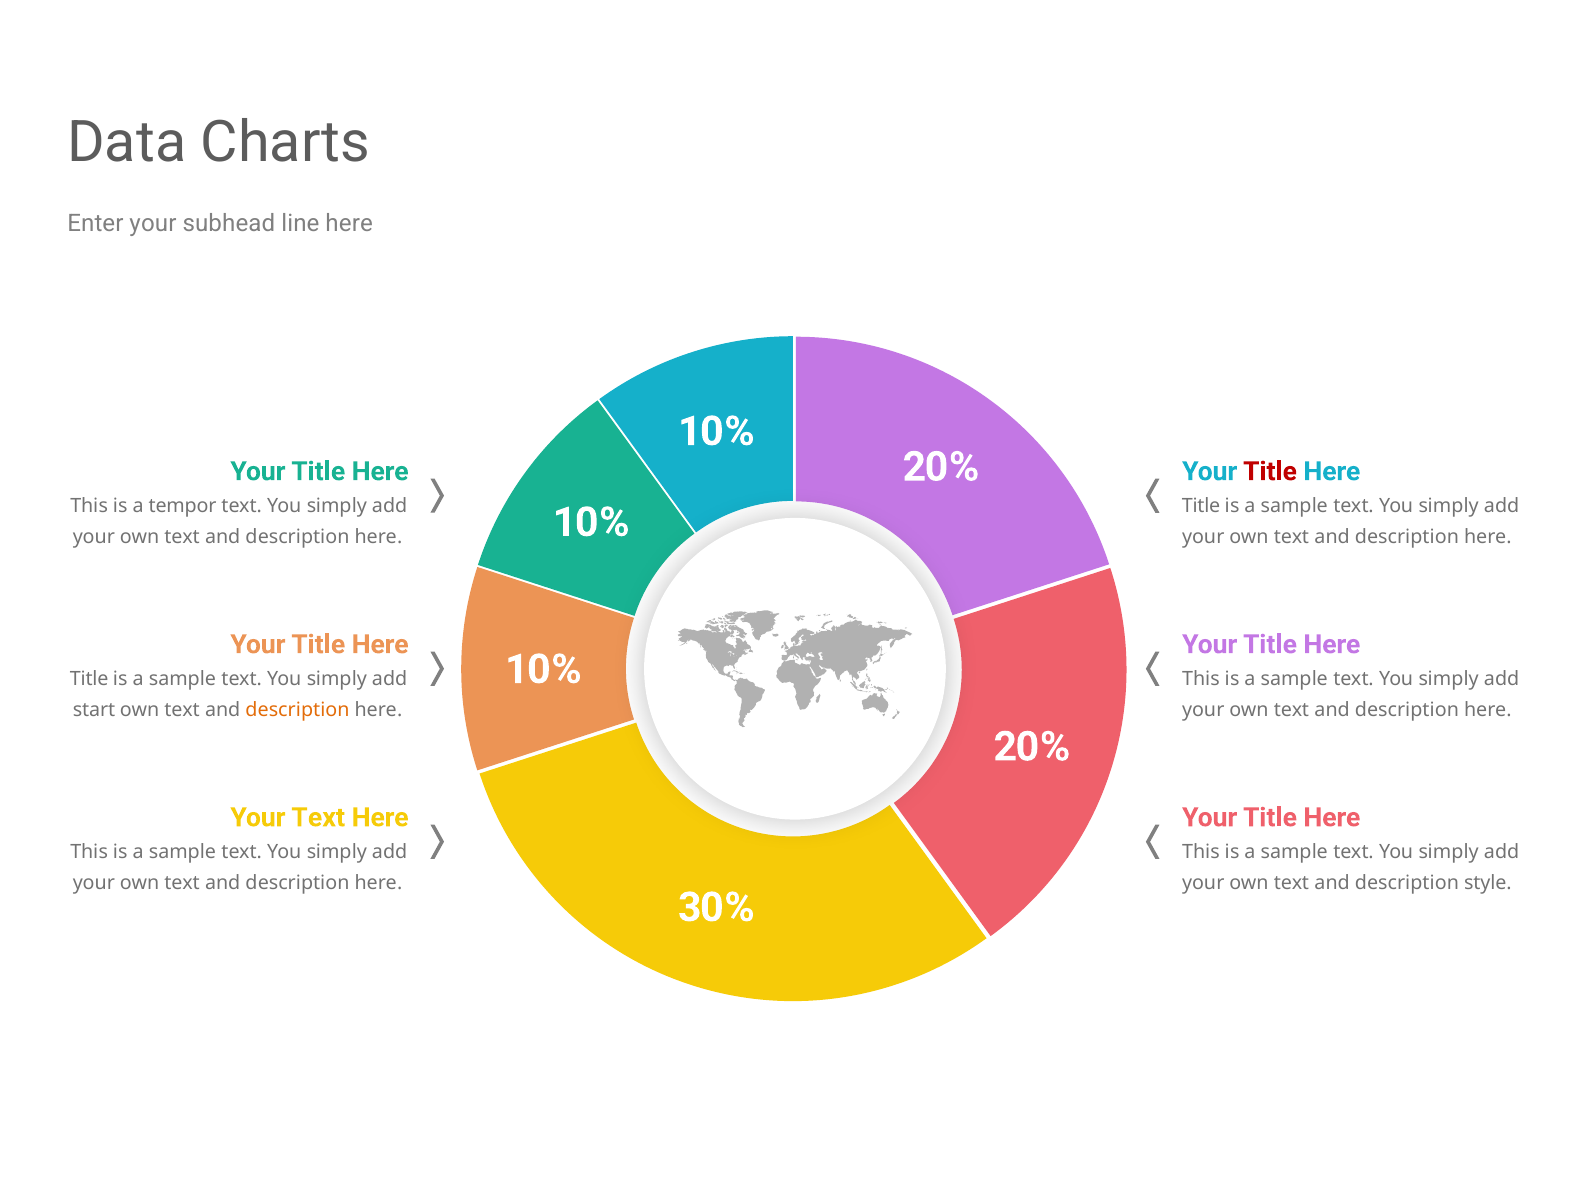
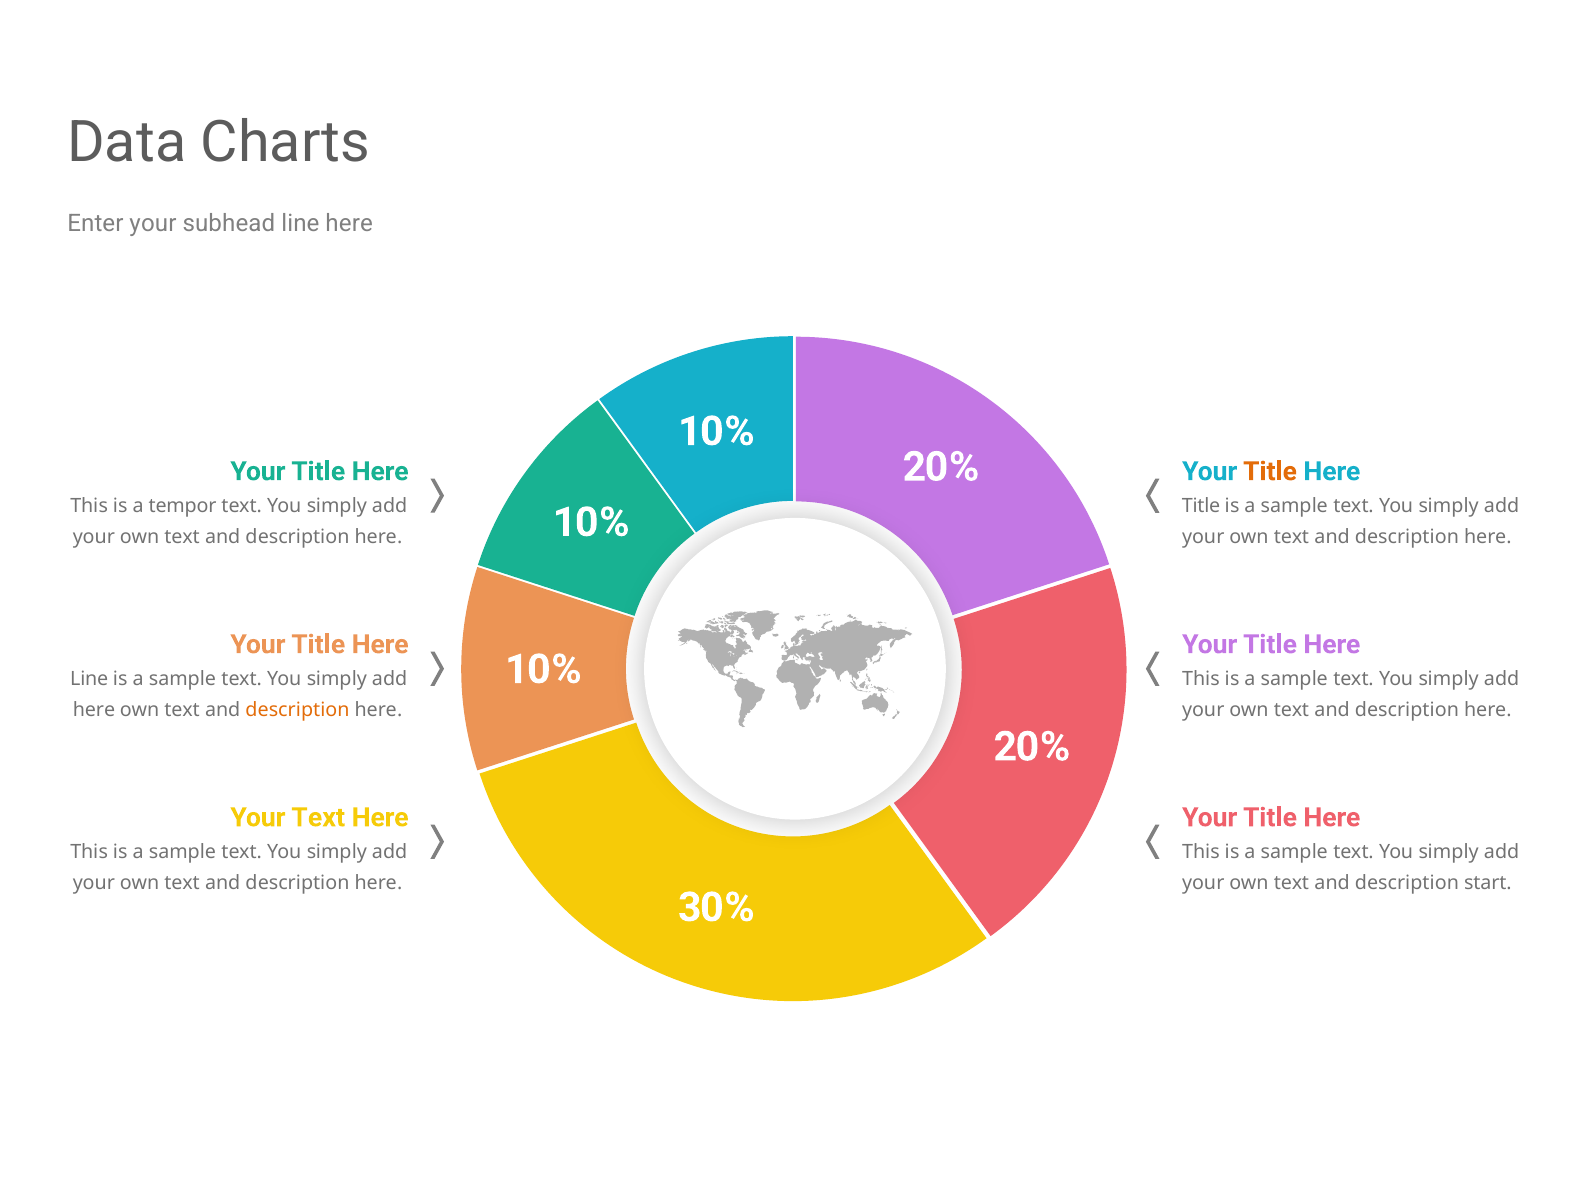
Title at (1270, 472) colour: red -> orange
Title at (89, 679): Title -> Line
start at (94, 710): start -> here
style: style -> start
